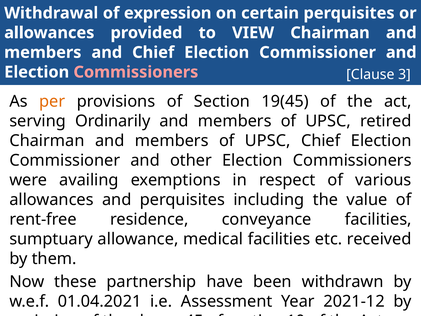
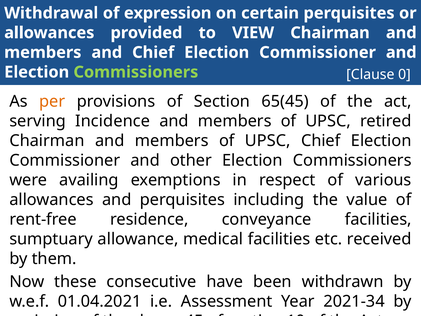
Commissioners at (136, 72) colour: pink -> light green
3: 3 -> 0
19(45: 19(45 -> 65(45
Ordinarily: Ordinarily -> Incidence
partnership: partnership -> consecutive
2021-12: 2021-12 -> 2021-34
